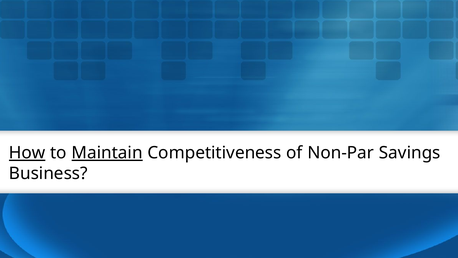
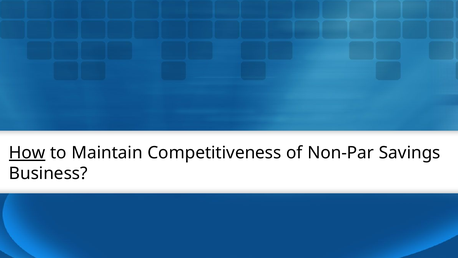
Maintain underline: present -> none
